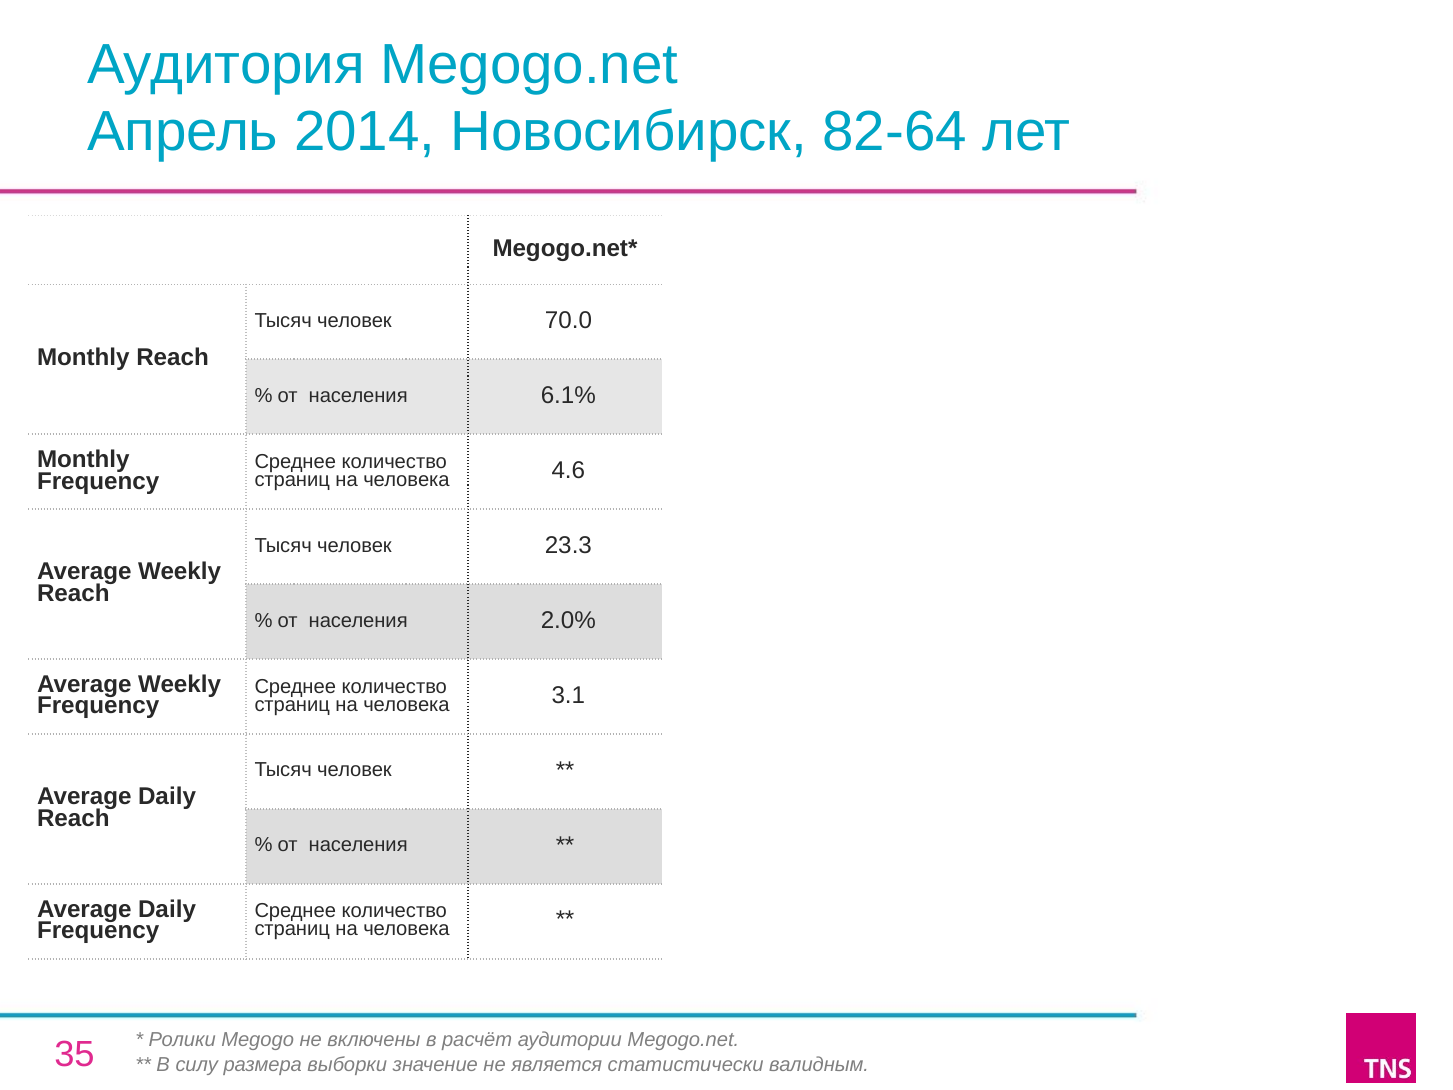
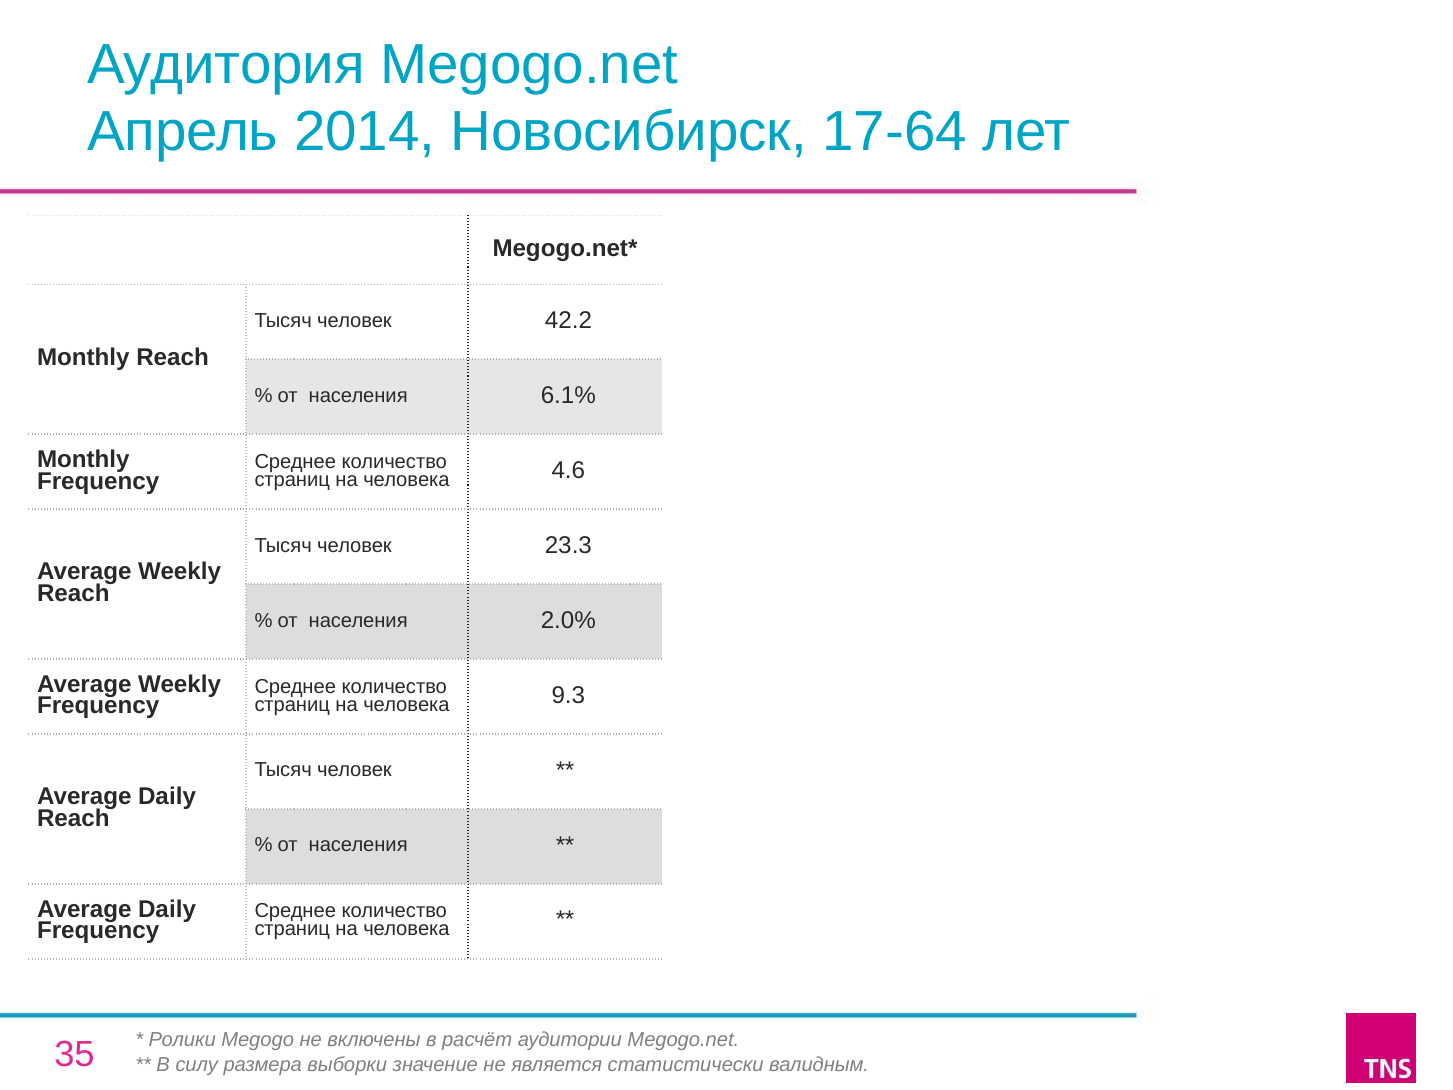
82-64: 82-64 -> 17-64
70.0: 70.0 -> 42.2
3.1: 3.1 -> 9.3
